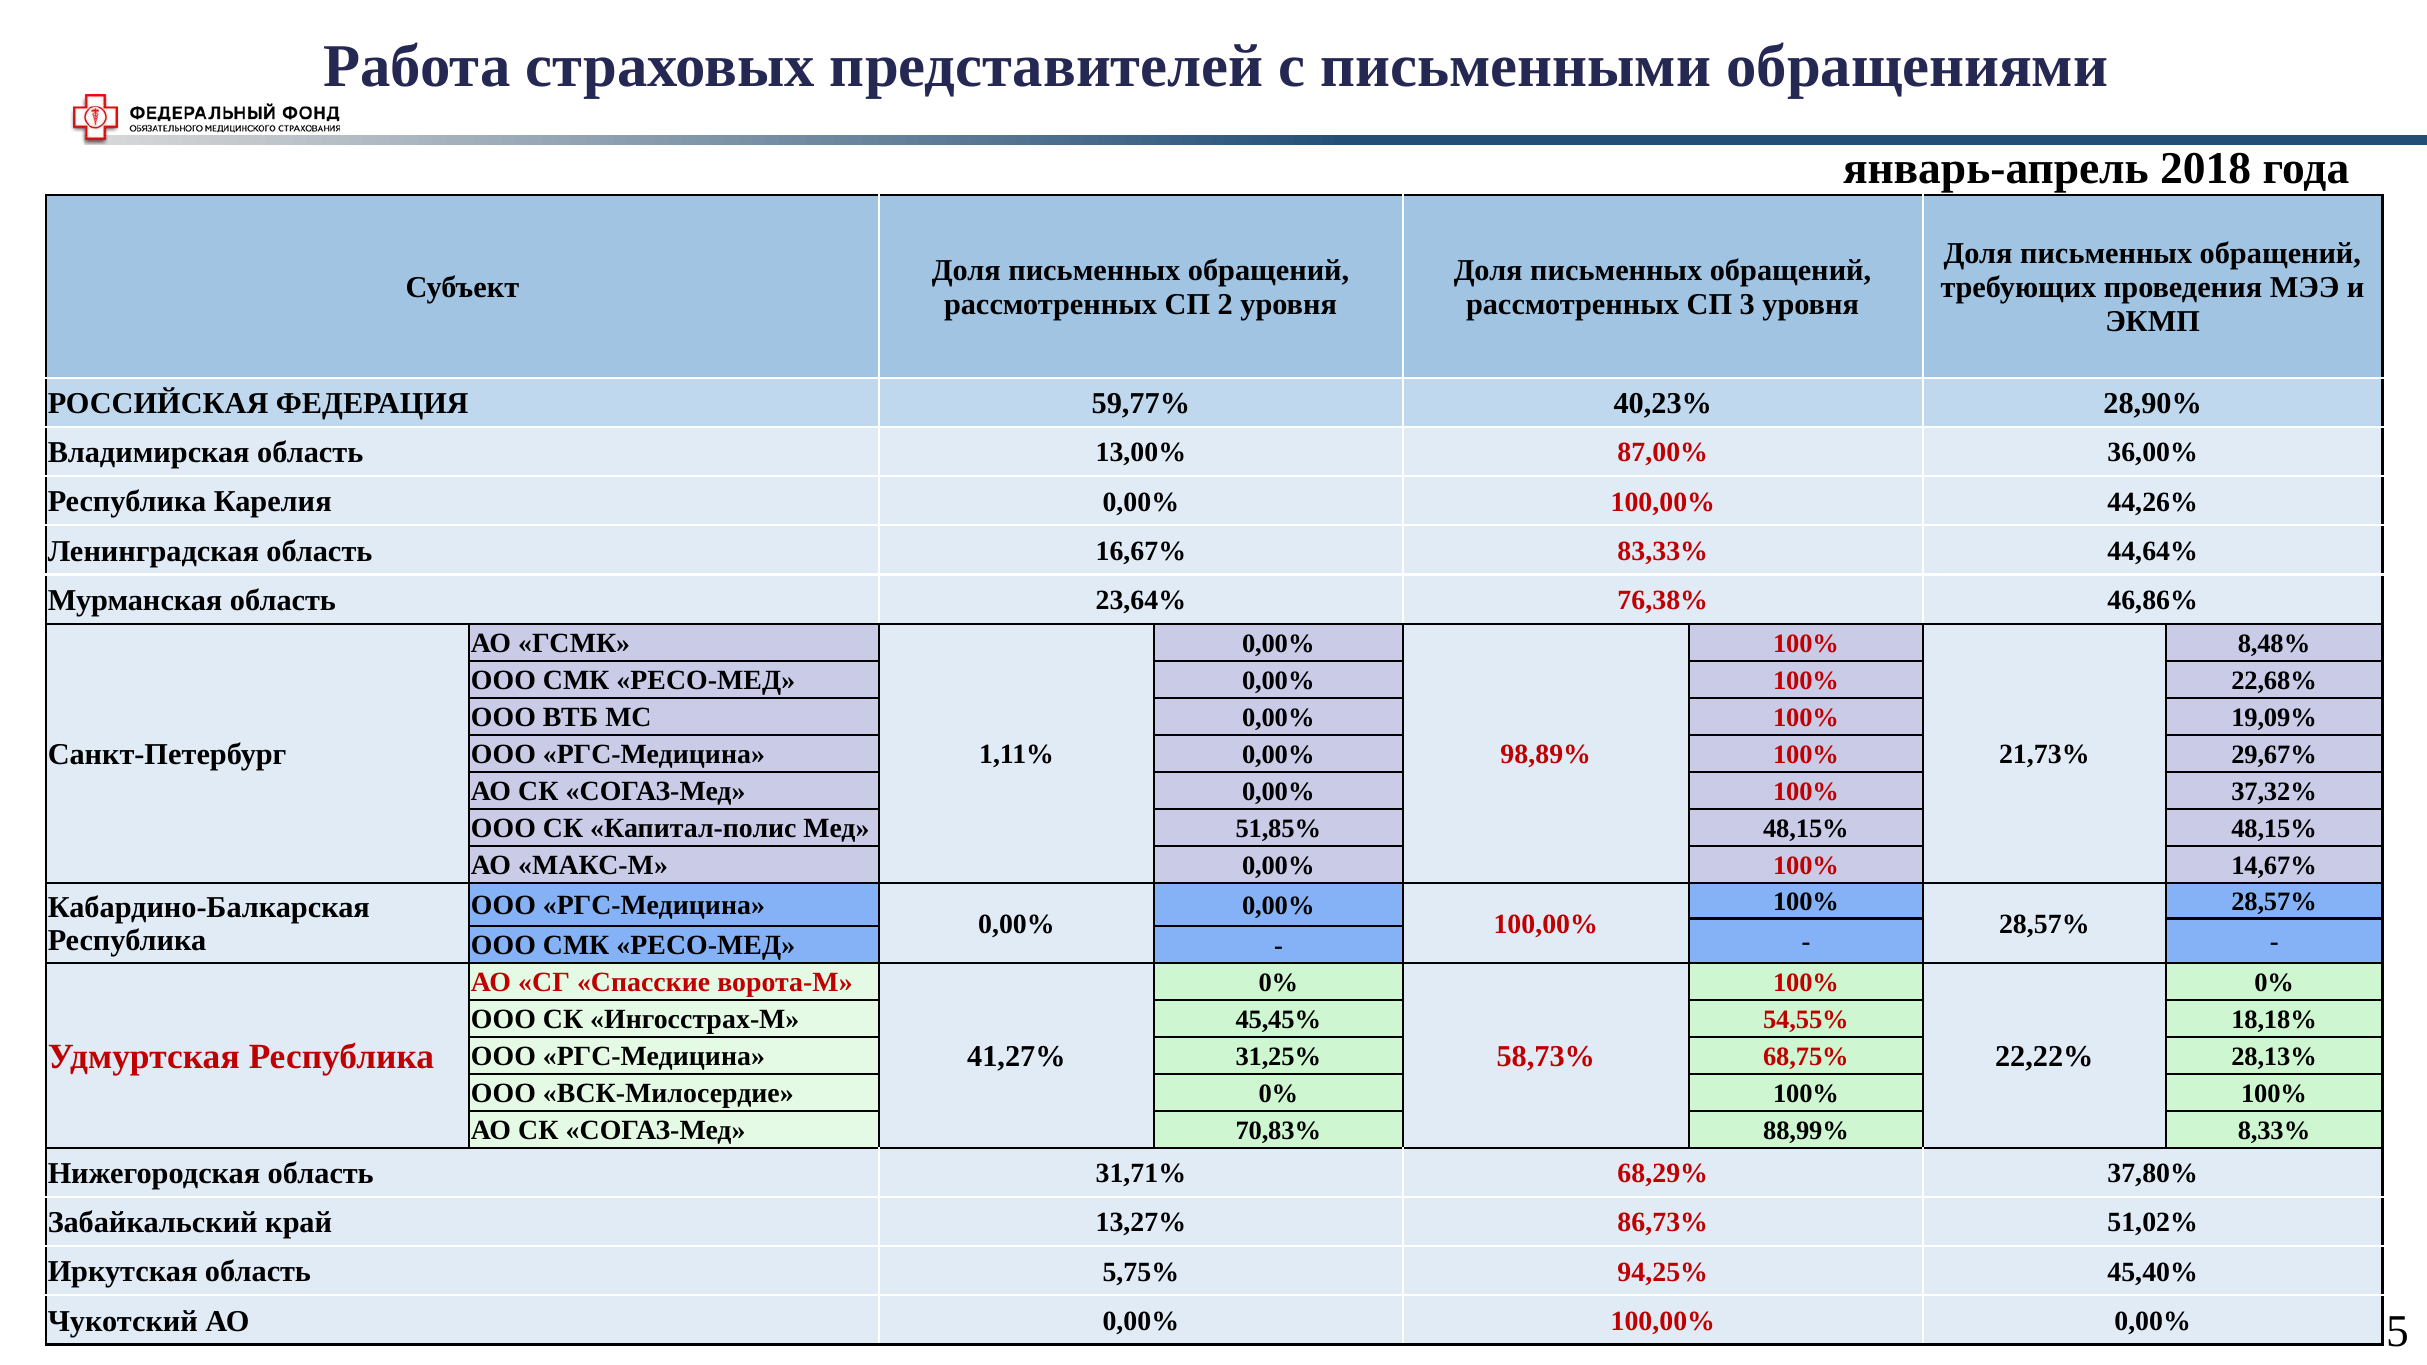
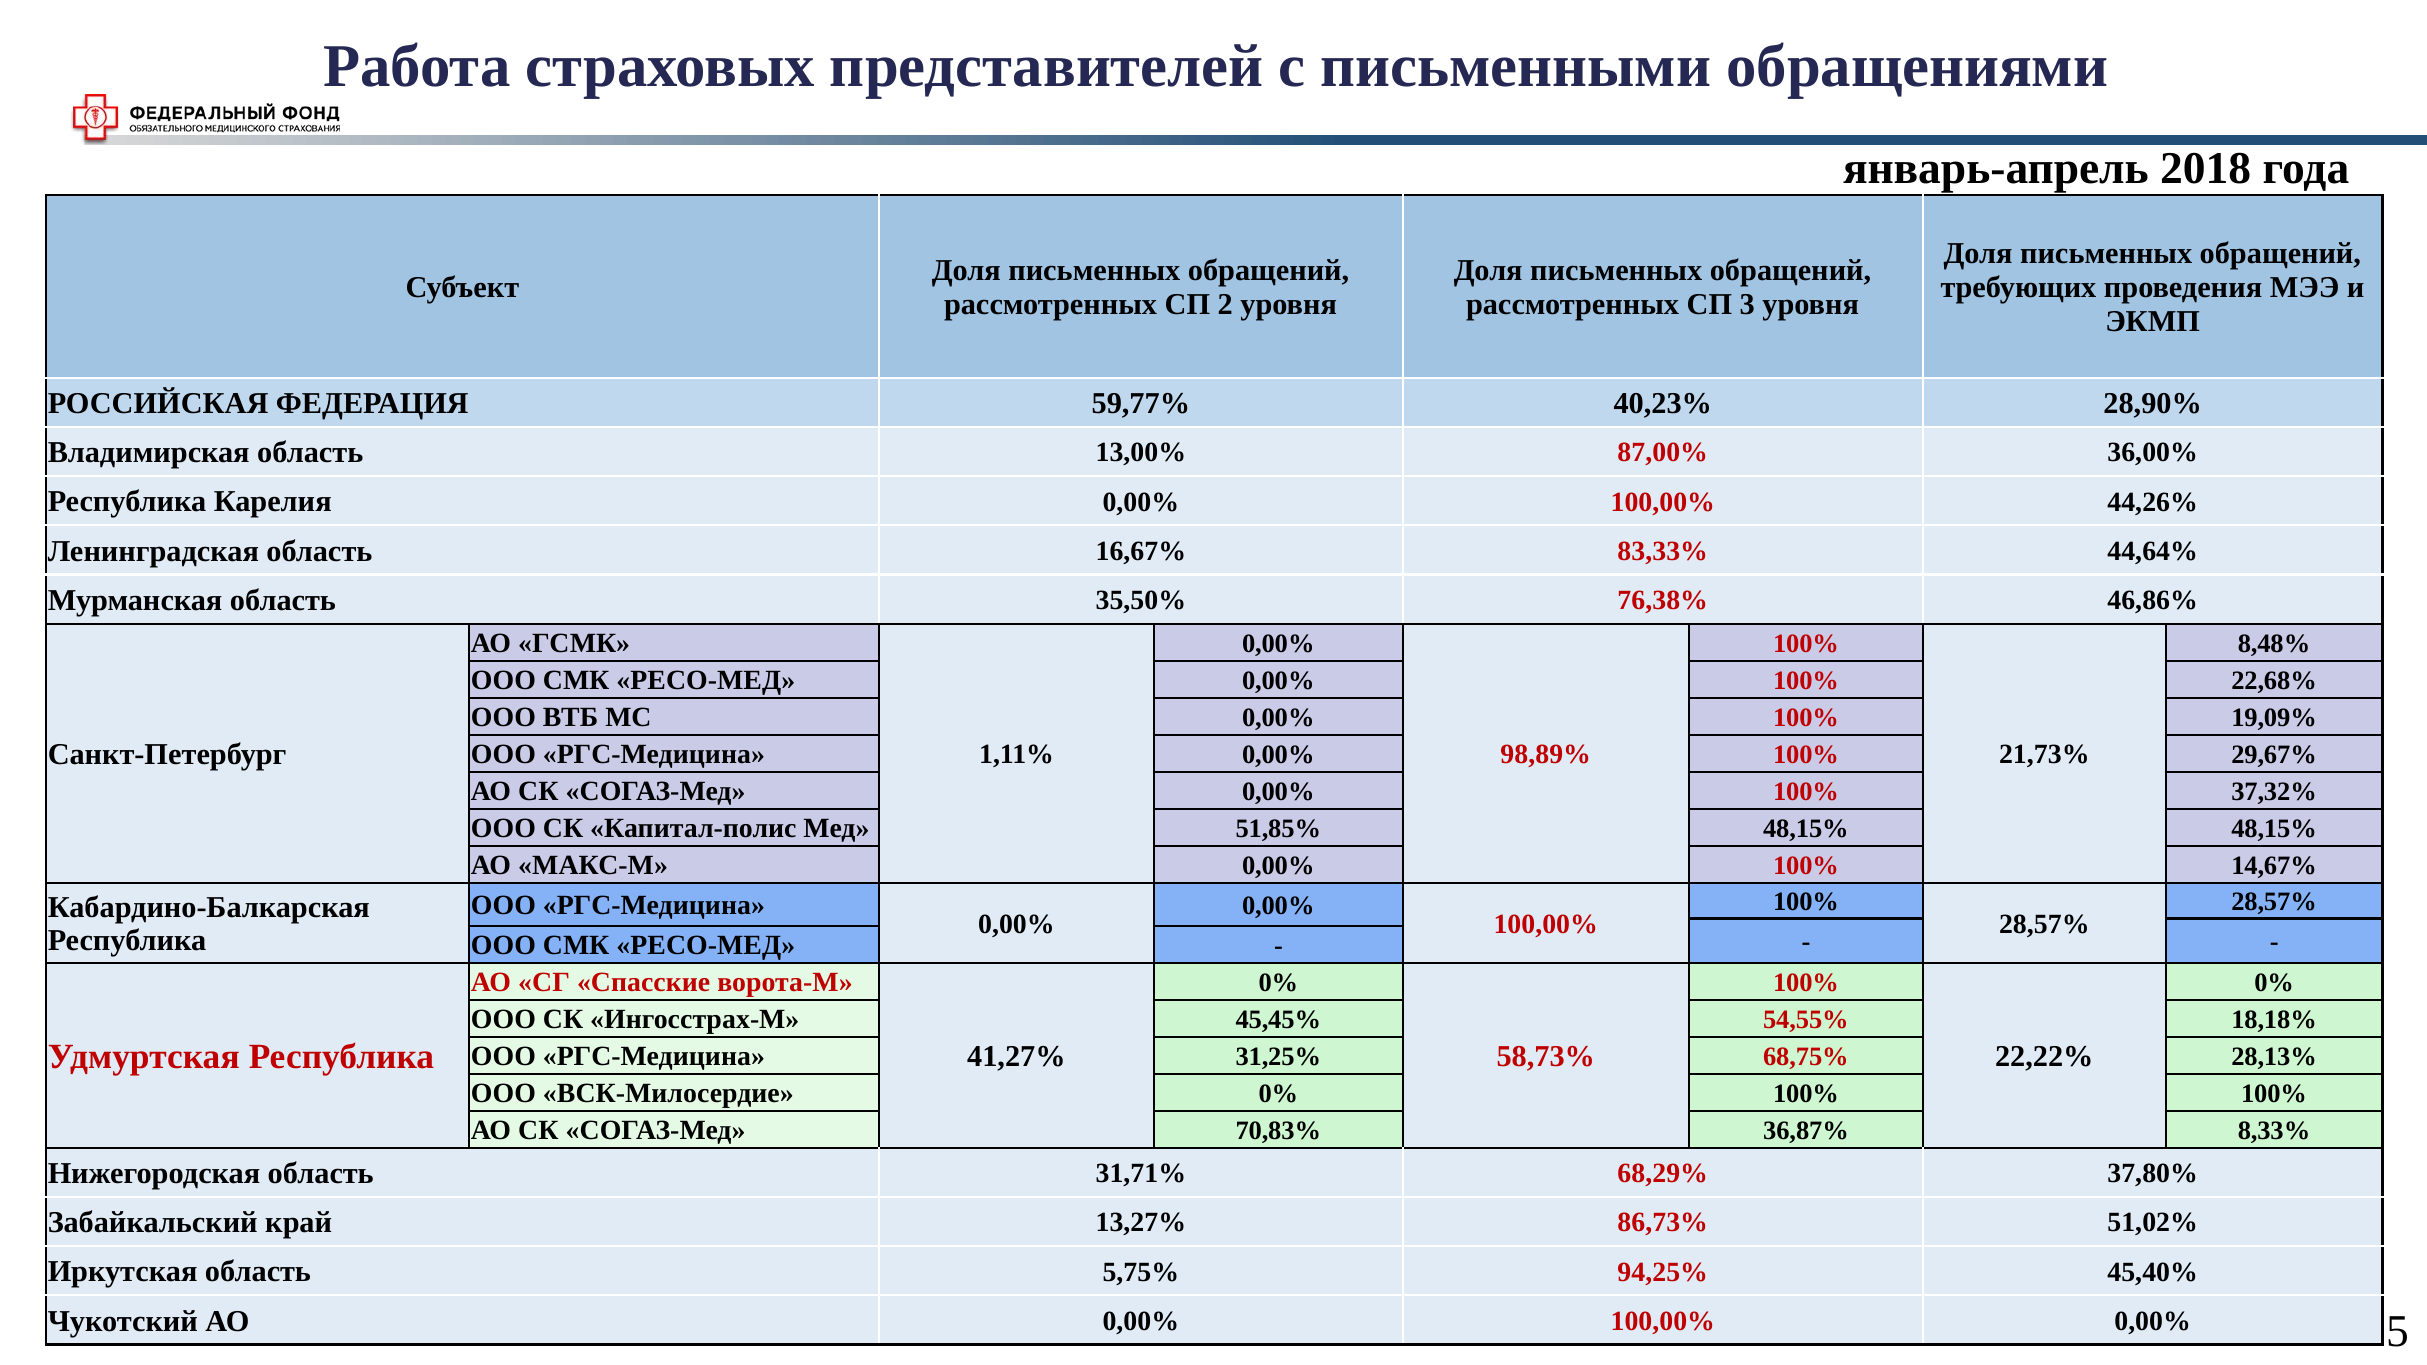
23,64%: 23,64% -> 35,50%
88,99%: 88,99% -> 36,87%
